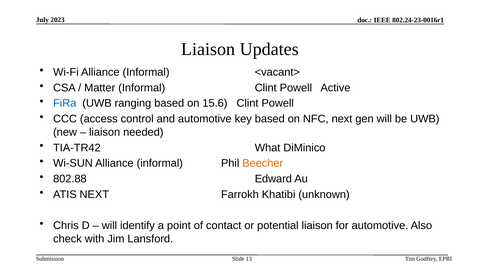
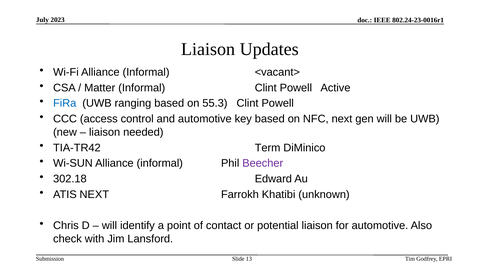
15.6: 15.6 -> 55.3
What: What -> Term
Beecher colour: orange -> purple
802.88: 802.88 -> 302.18
